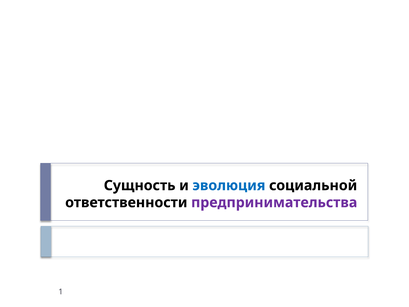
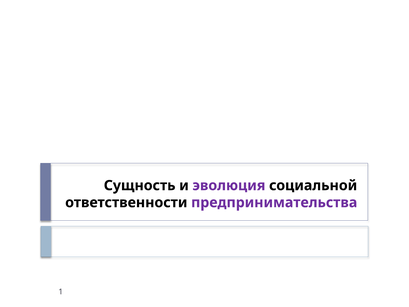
эволюция colour: blue -> purple
